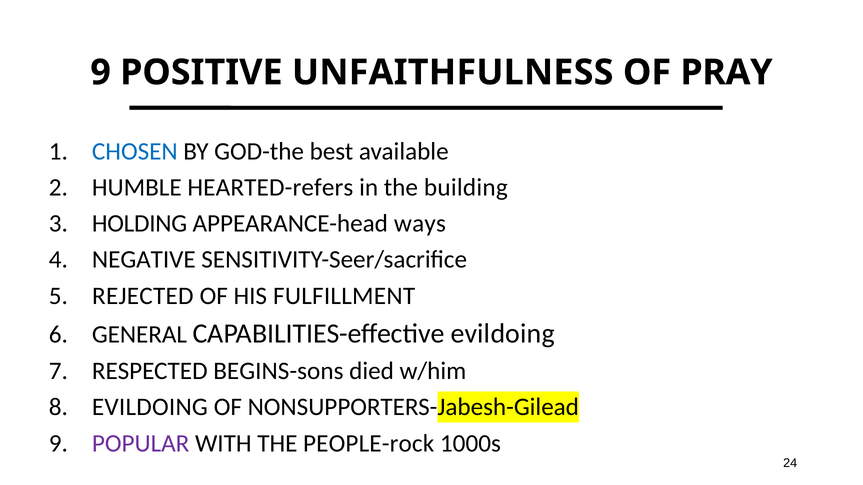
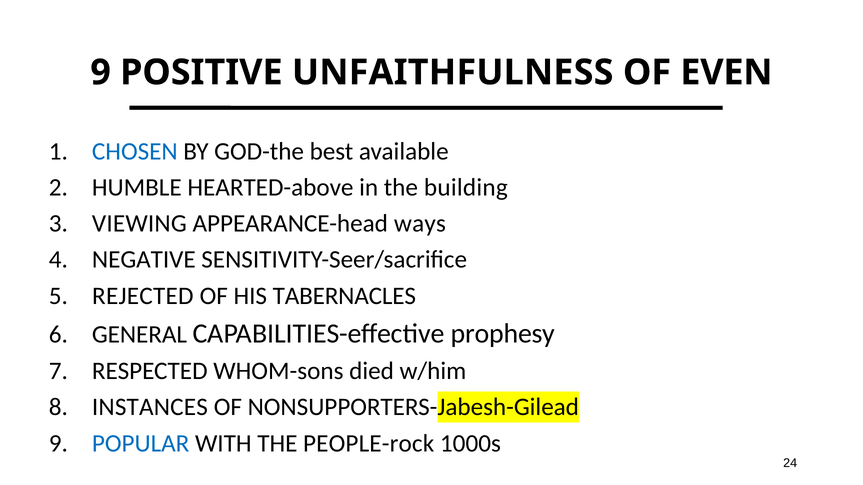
PRAY: PRAY -> EVEN
HEARTED-refers: HEARTED-refers -> HEARTED-above
HOLDING: HOLDING -> VIEWING
FULFILLMENT: FULFILLMENT -> TABERNACLES
CAPABILITIES-effective evildoing: evildoing -> prophesy
BEGINS-sons: BEGINS-sons -> WHOM-sons
EVILDOING at (150, 408): EVILDOING -> INSTANCES
POPULAR colour: purple -> blue
